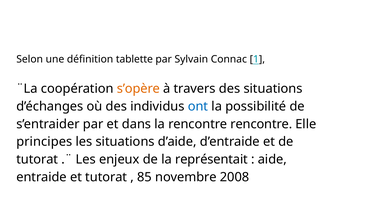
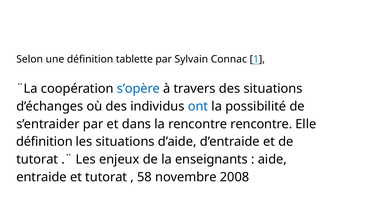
s’opère colour: orange -> blue
principes at (44, 142): principes -> définition
représentait: représentait -> enseignants
85: 85 -> 58
